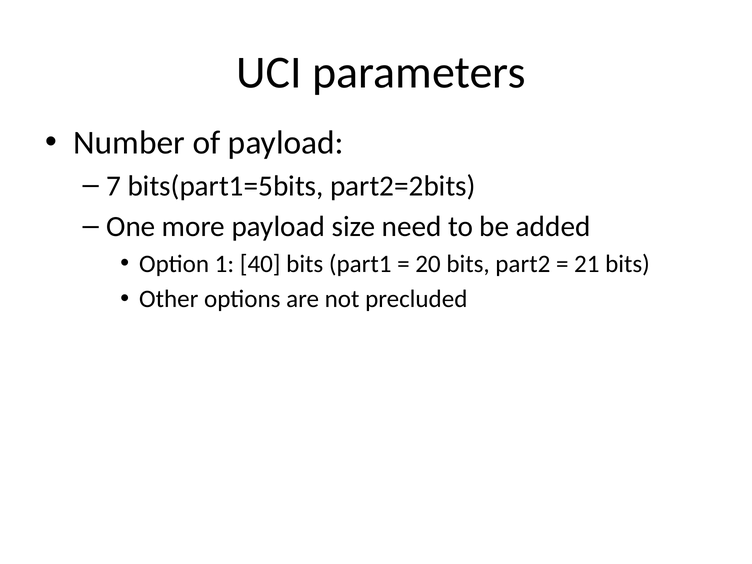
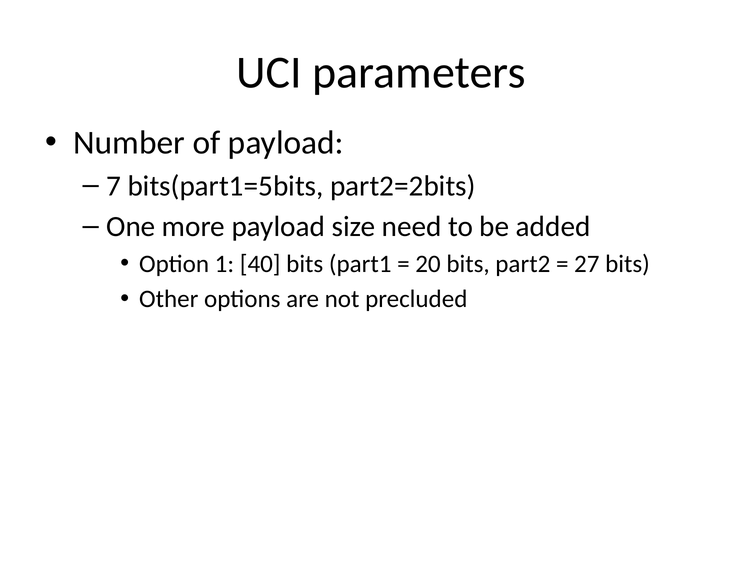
21: 21 -> 27
